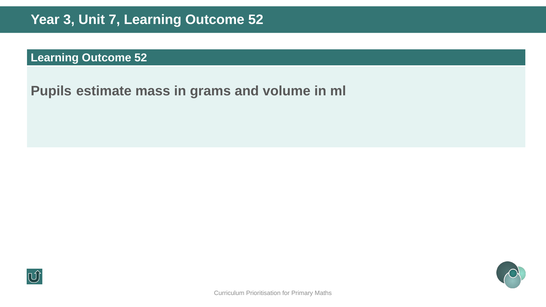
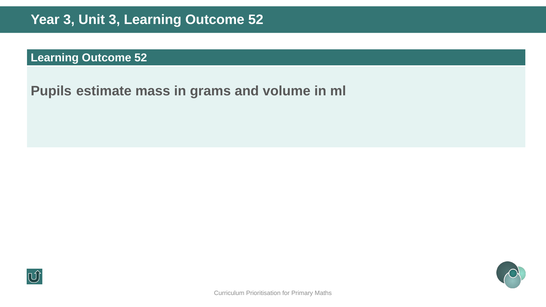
Unit 7: 7 -> 3
